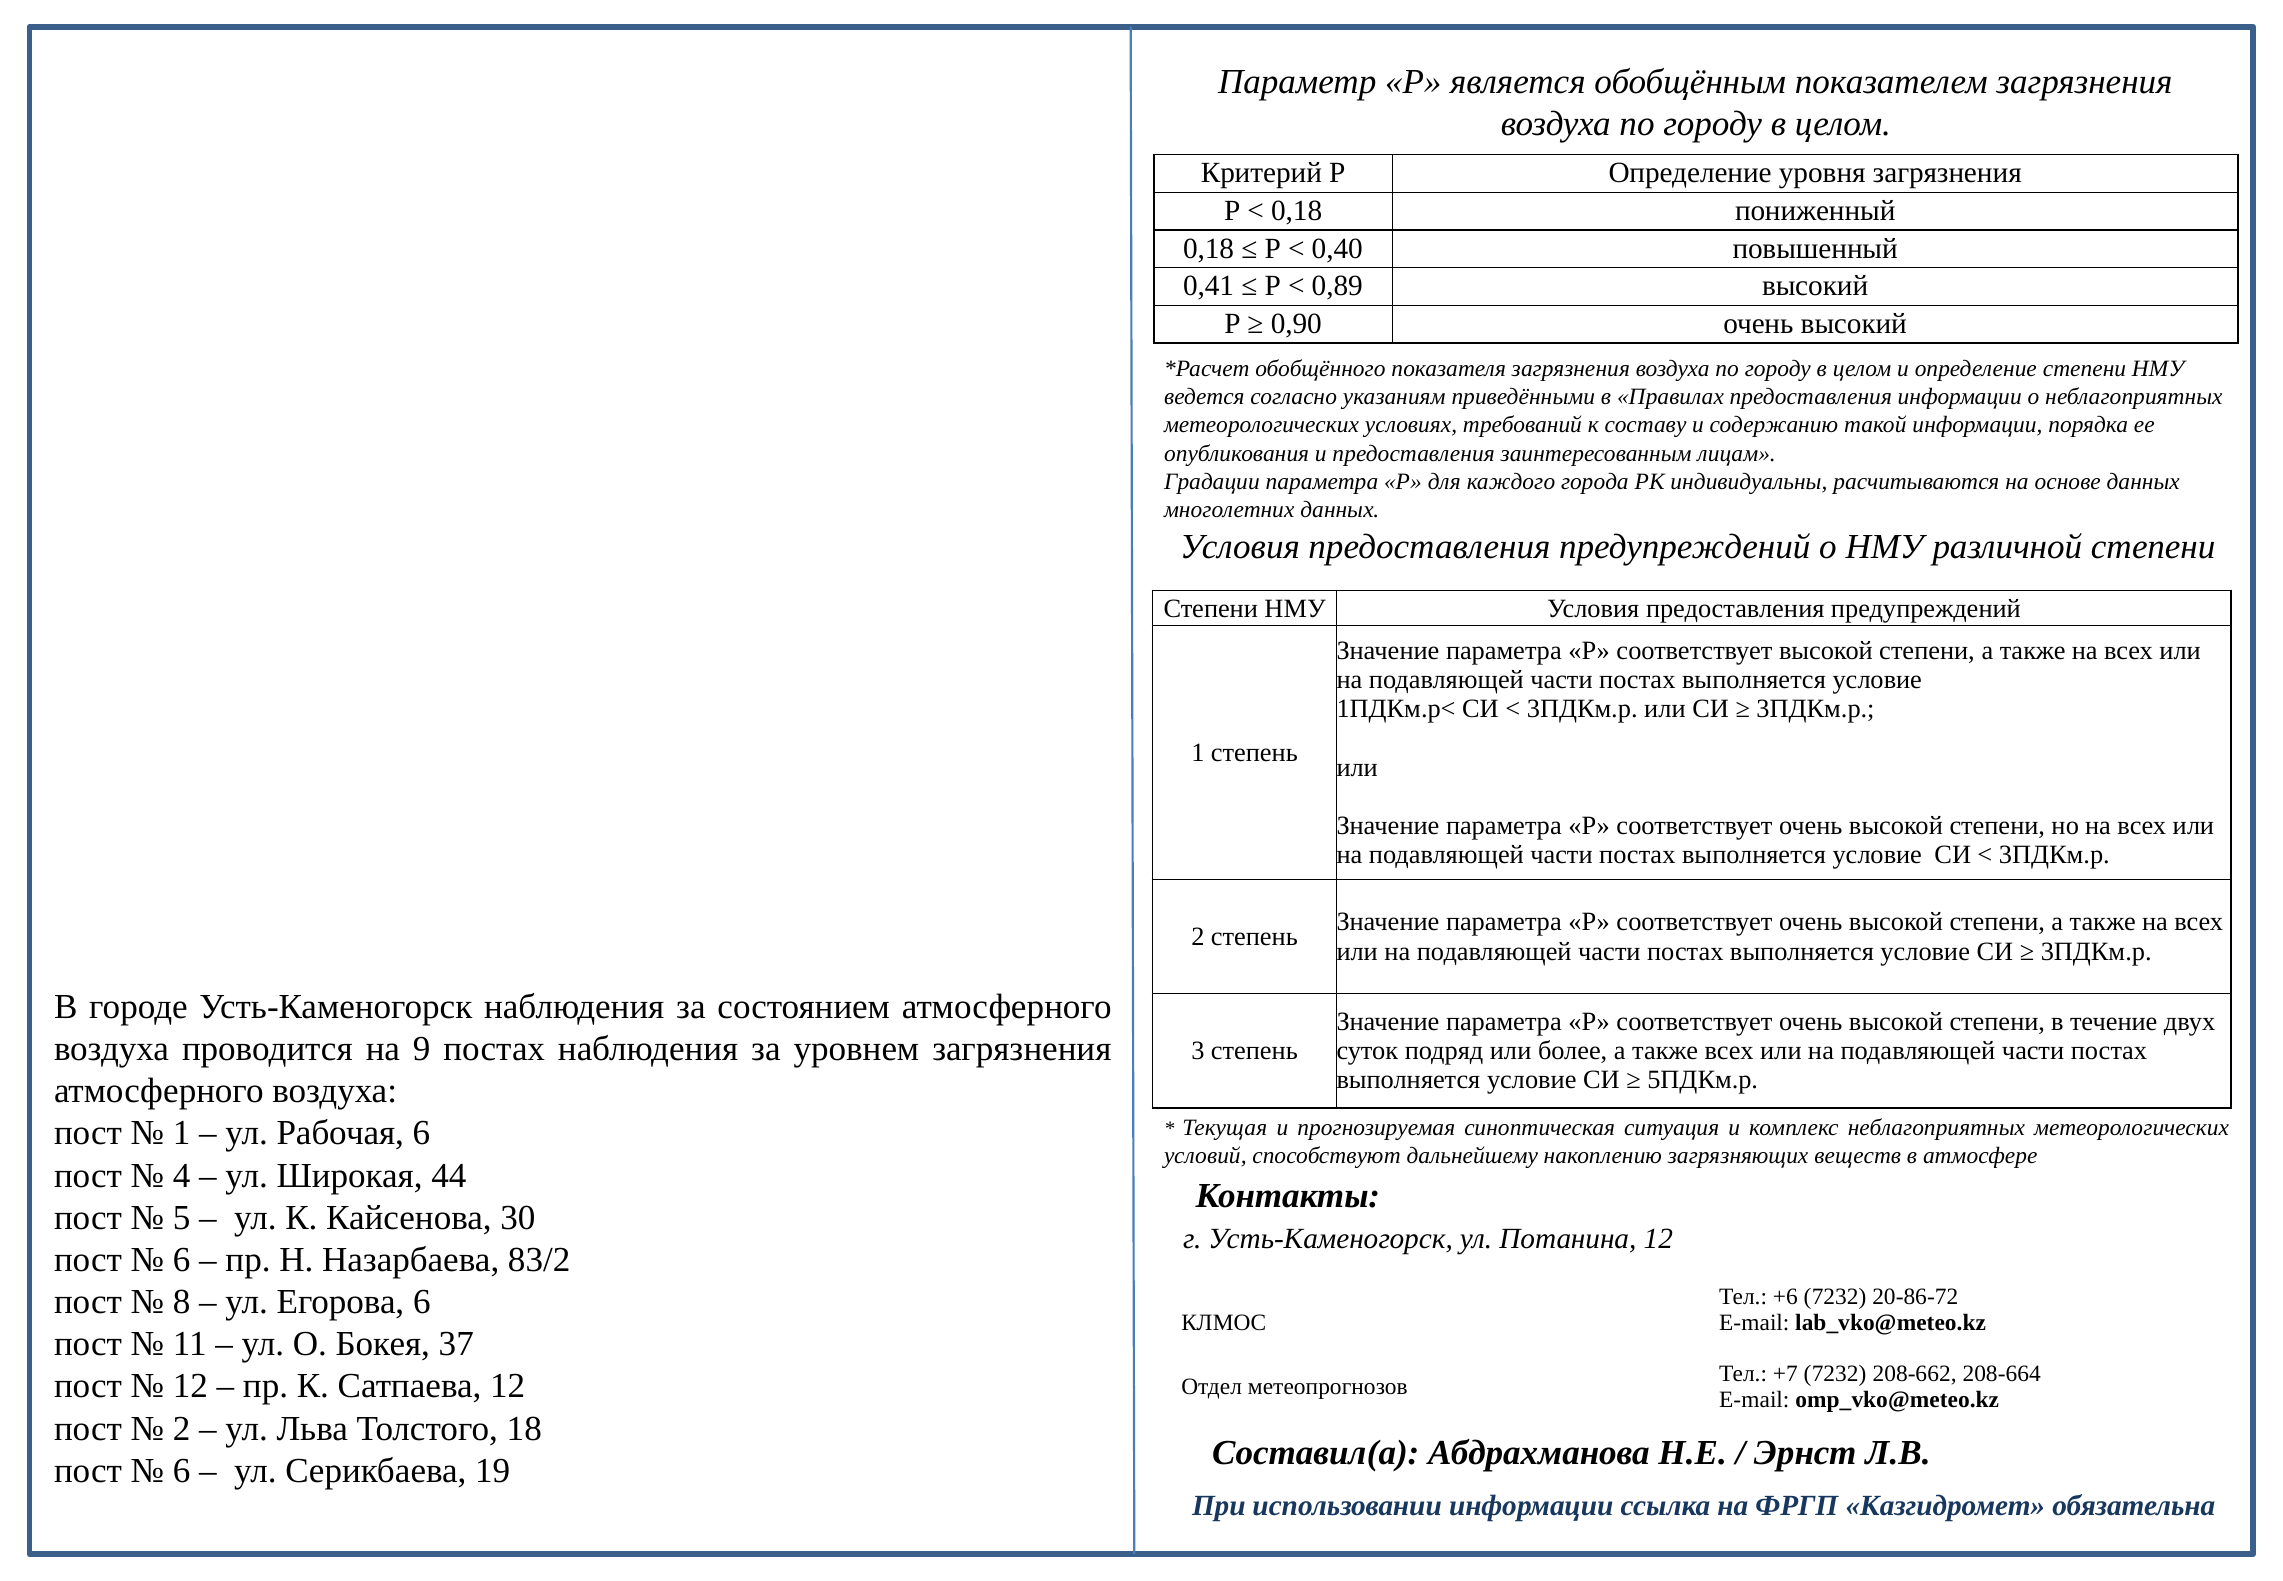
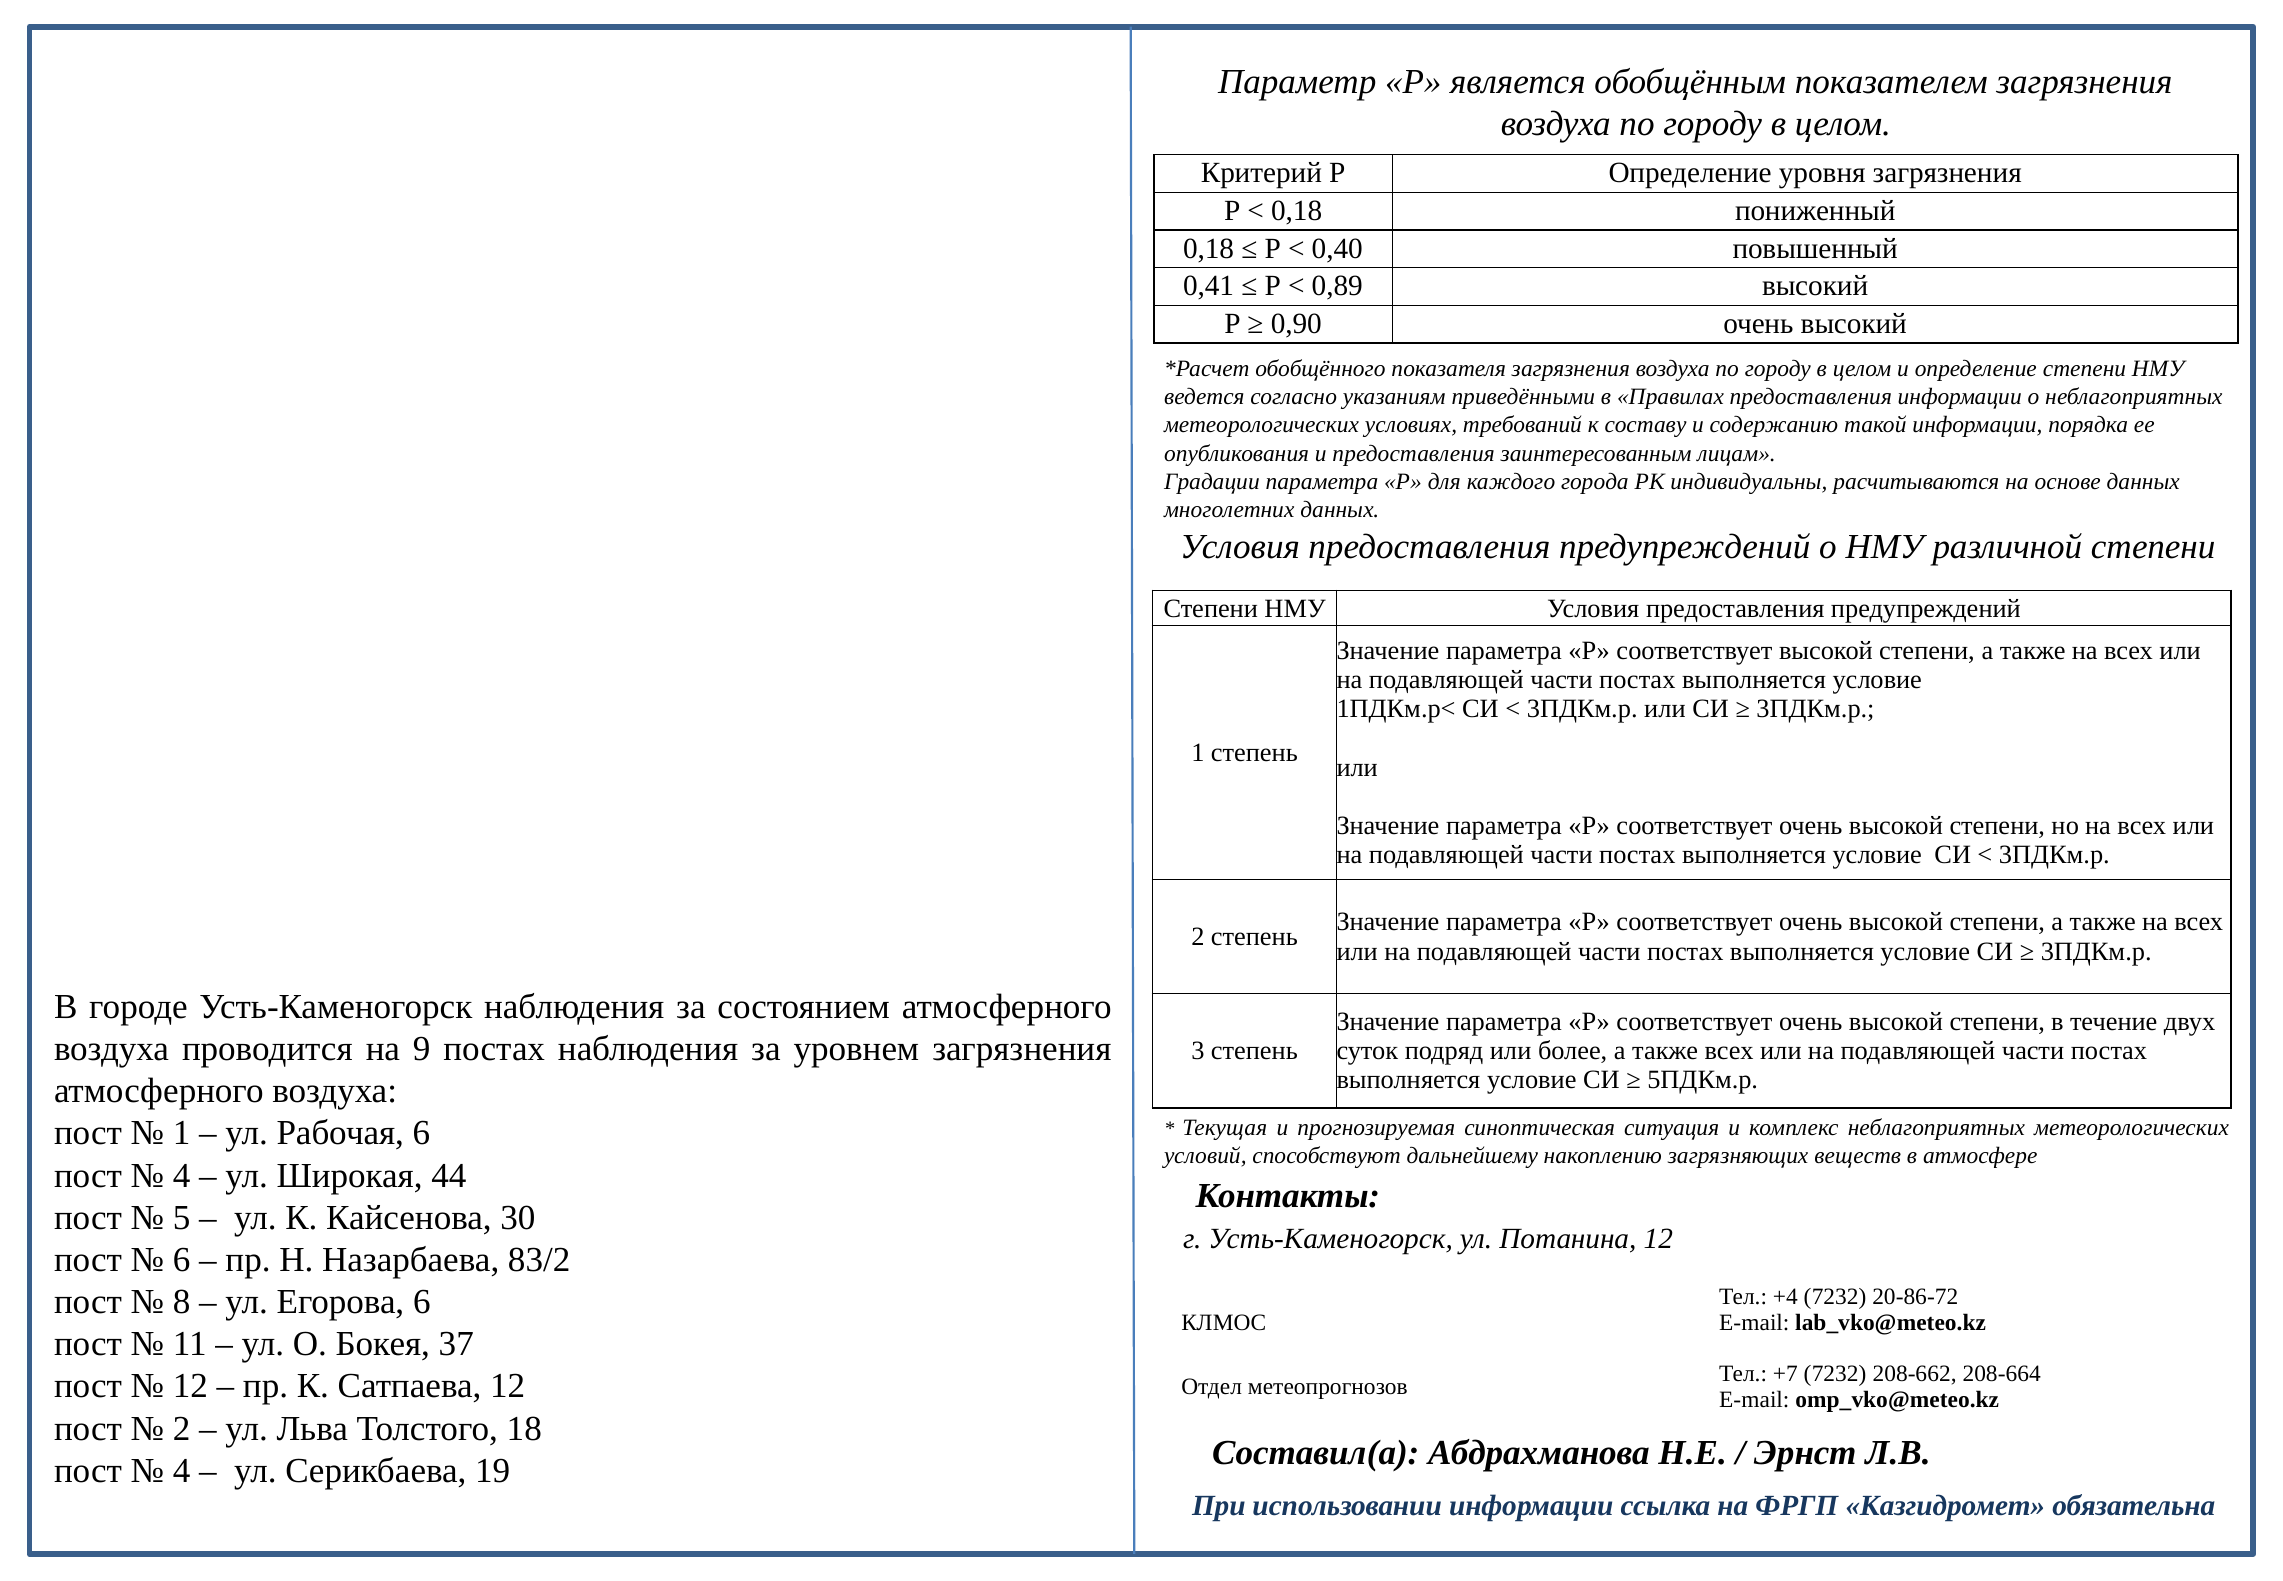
+6: +6 -> +4
6 at (182, 1470): 6 -> 4
